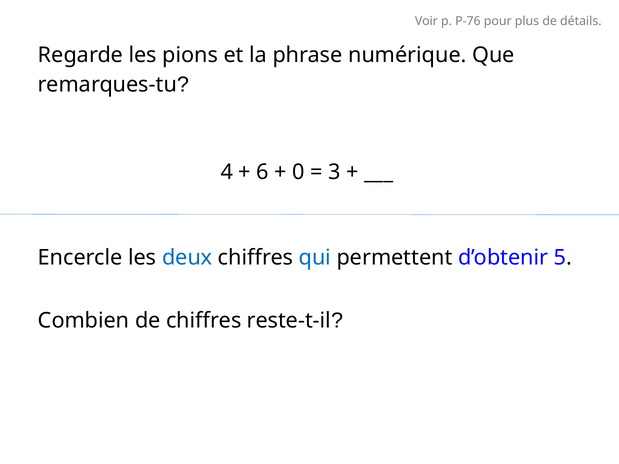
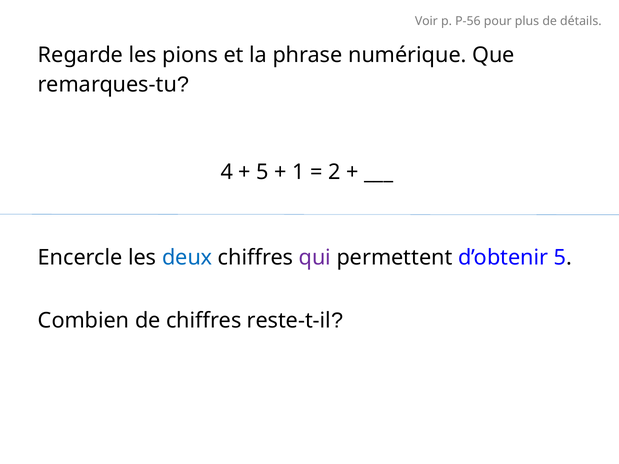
P-76: P-76 -> P-56
6 at (263, 172): 6 -> 5
0: 0 -> 1
3: 3 -> 2
qui colour: blue -> purple
